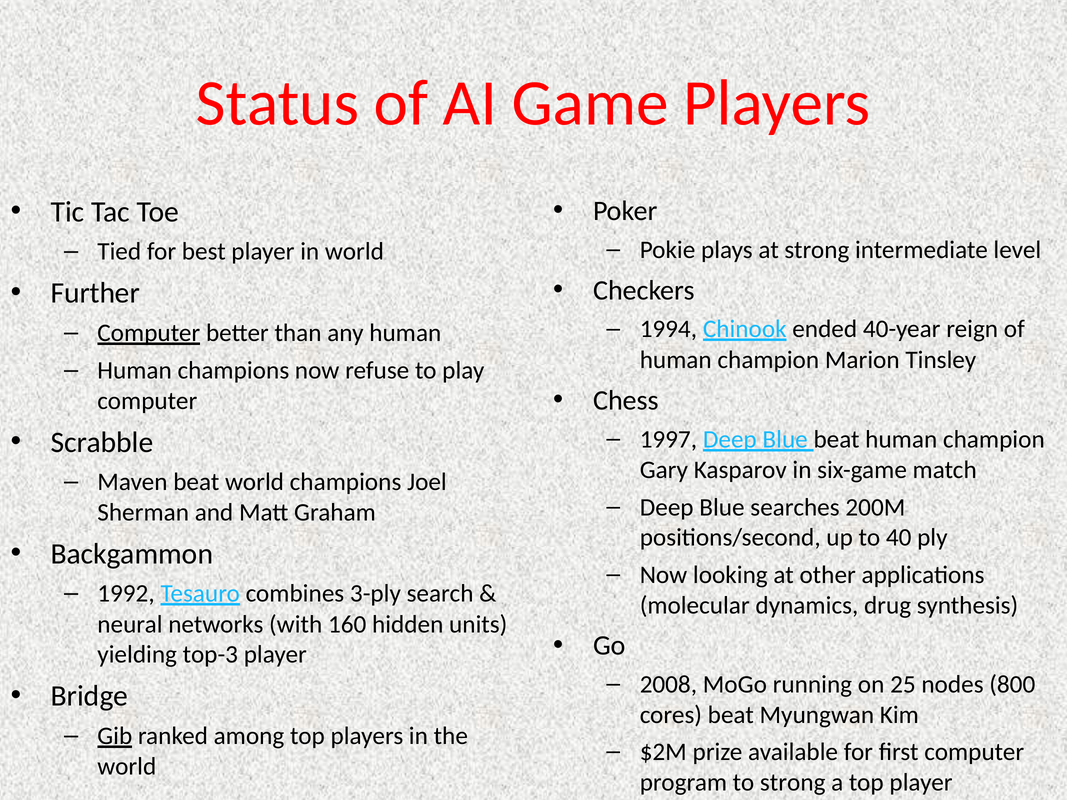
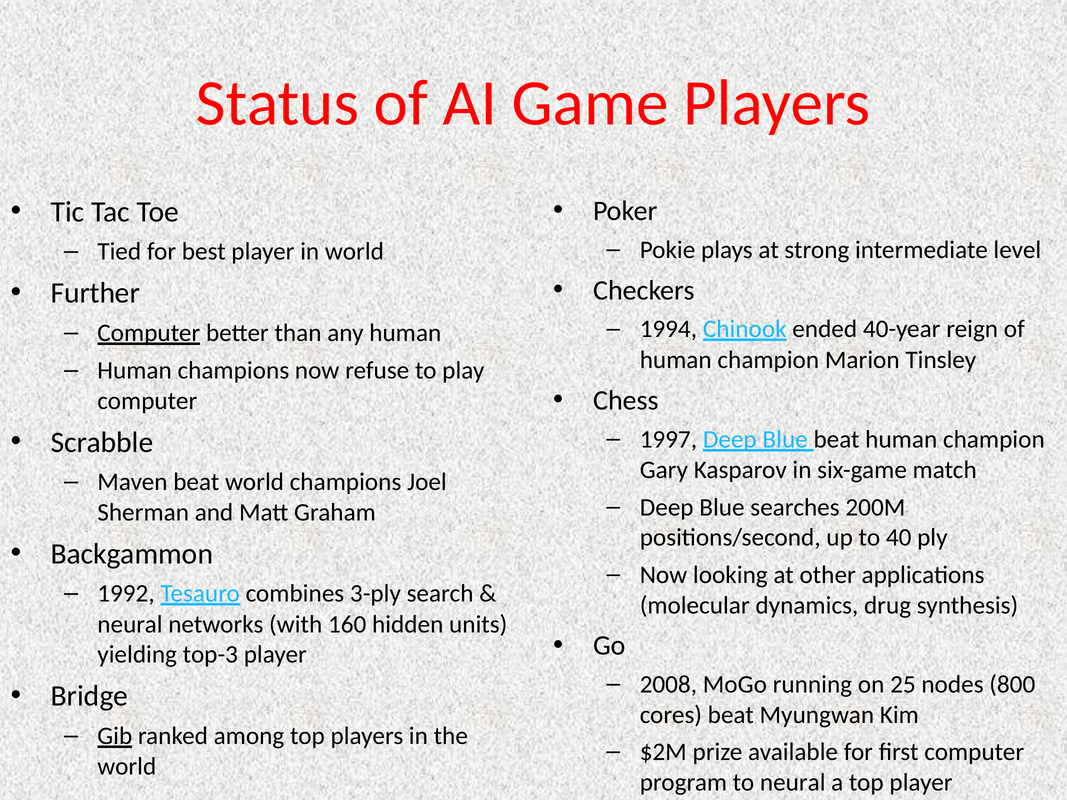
to strong: strong -> neural
